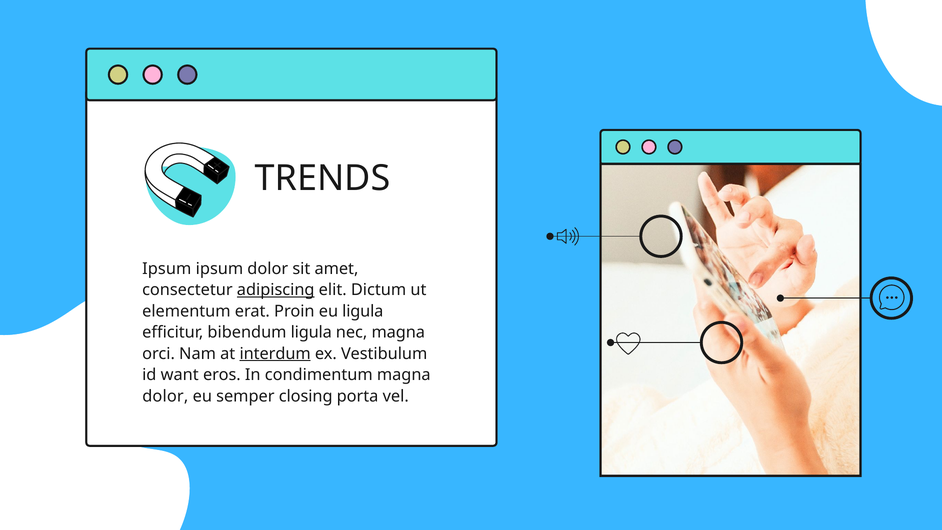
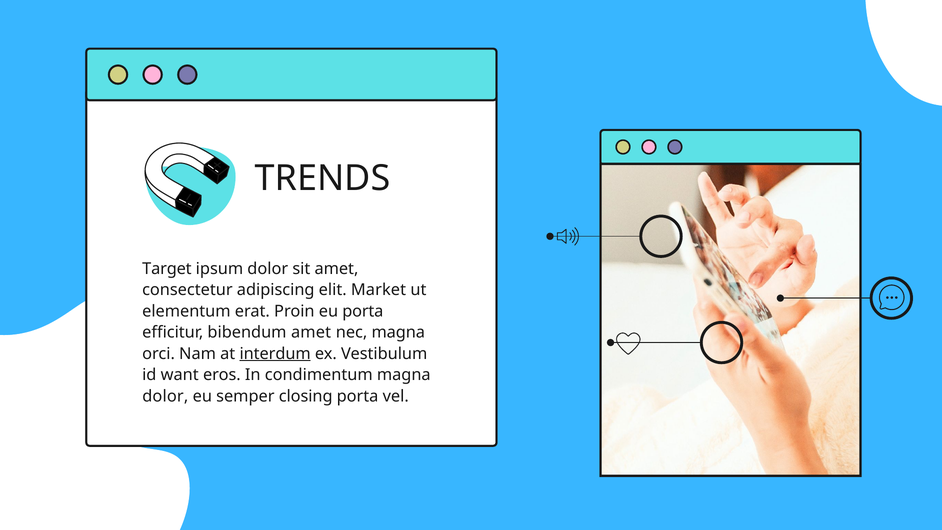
Ipsum at (167, 269): Ipsum -> Target
adipiscing underline: present -> none
Dictum: Dictum -> Market
eu ligula: ligula -> porta
bibendum ligula: ligula -> amet
